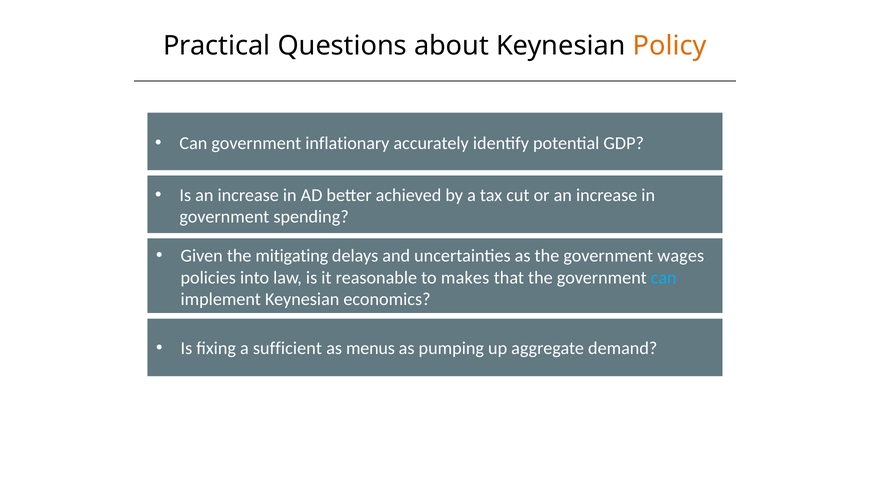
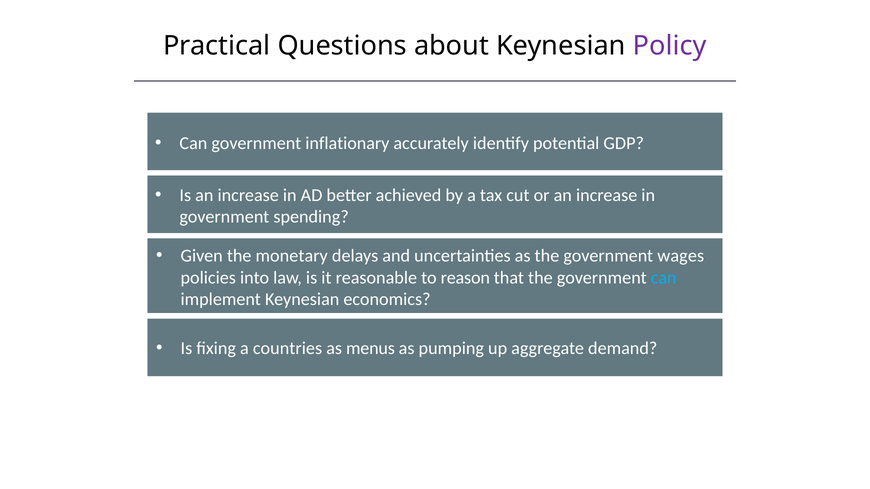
Policy colour: orange -> purple
mitigating: mitigating -> monetary
makes: makes -> reason
sufficient: sufficient -> countries
